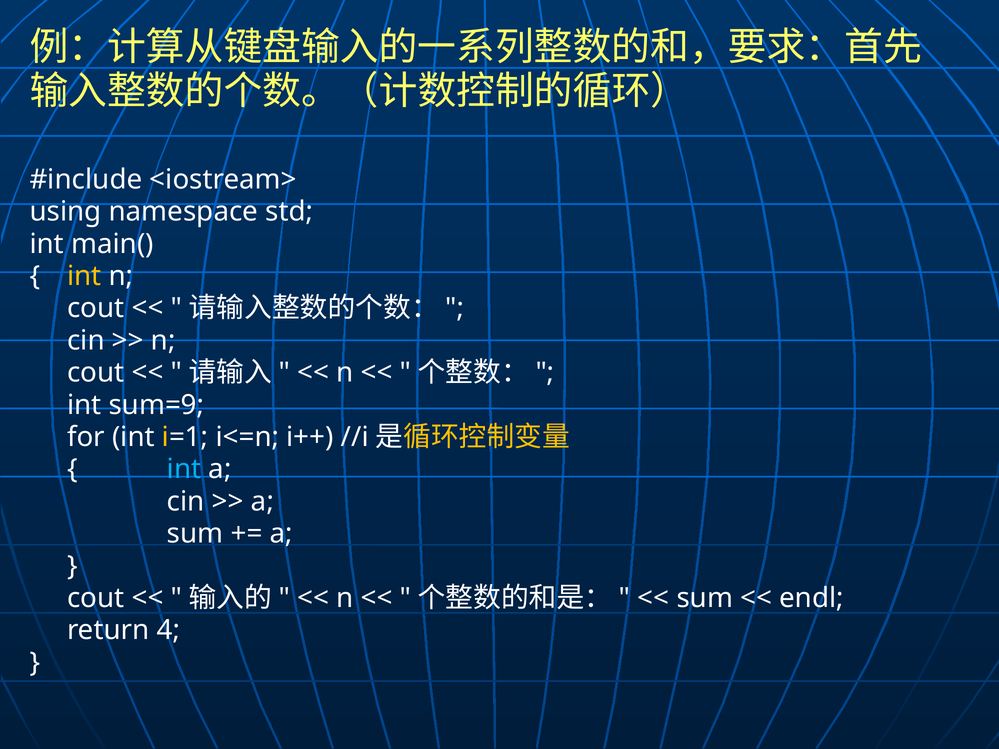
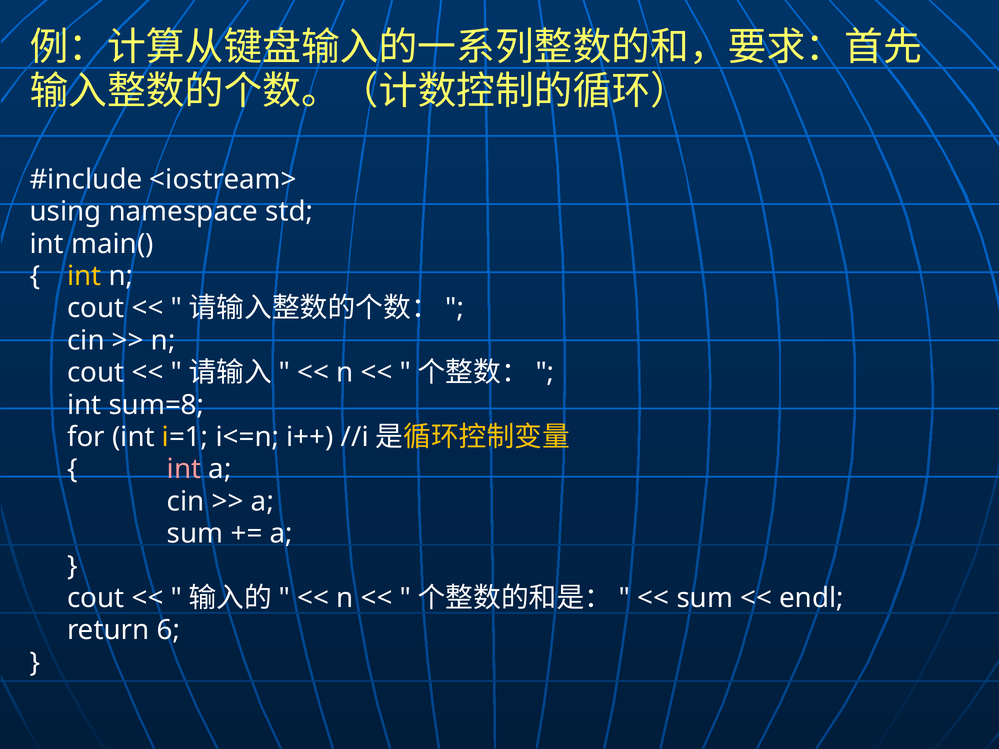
sum=9: sum=9 -> sum=8
int at (184, 469) colour: light blue -> pink
4: 4 -> 6
